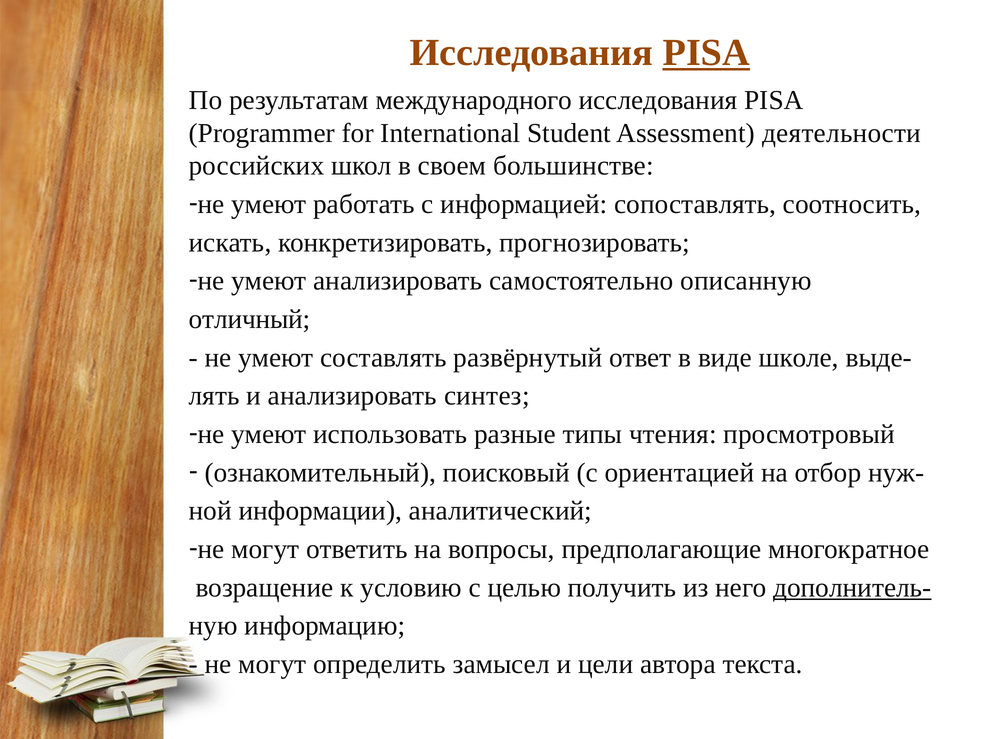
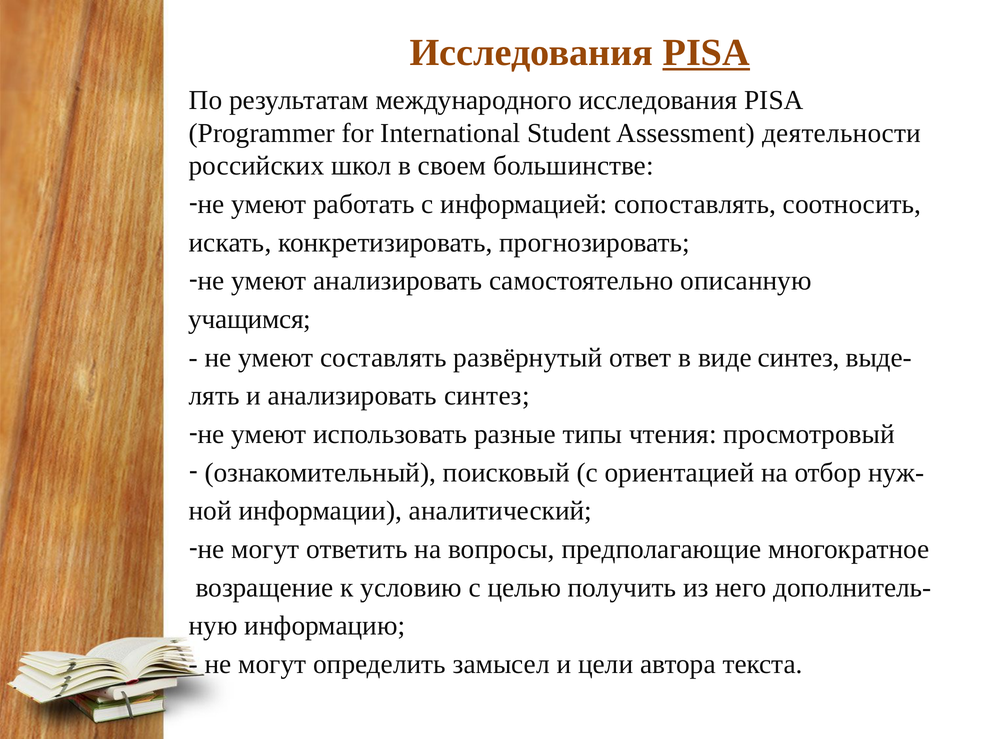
отличный: отличный -> учащимся
виде школе: школе -> синтез
дополнитель- underline: present -> none
